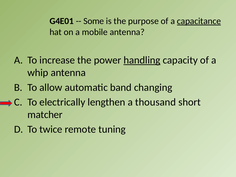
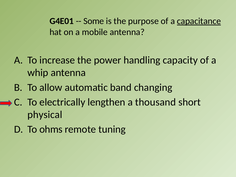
handling underline: present -> none
matcher: matcher -> physical
twice: twice -> ohms
